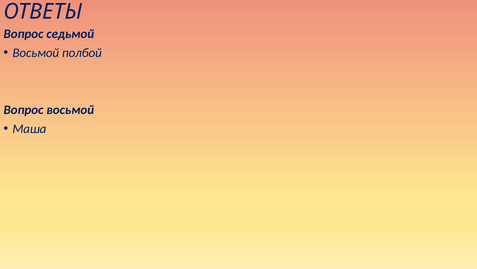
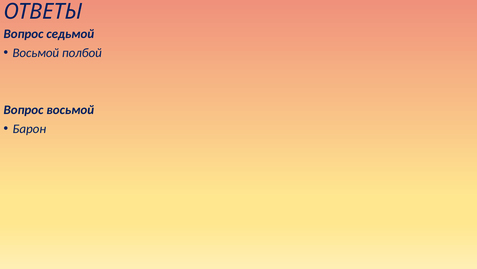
Маша: Маша -> Барон
